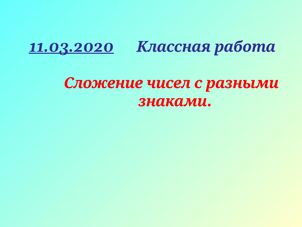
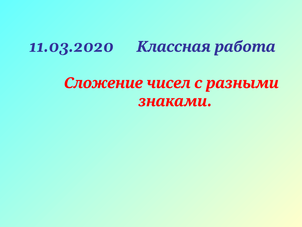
11.03.2020 underline: present -> none
